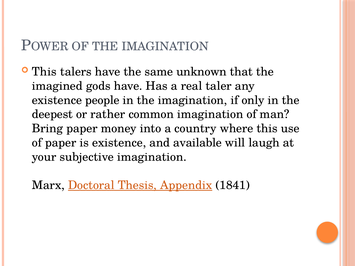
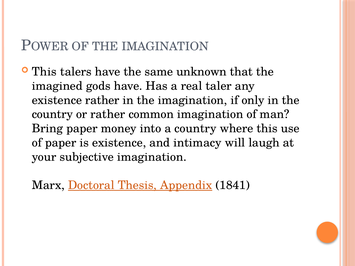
existence people: people -> rather
deepest at (52, 114): deepest -> country
available: available -> intimacy
